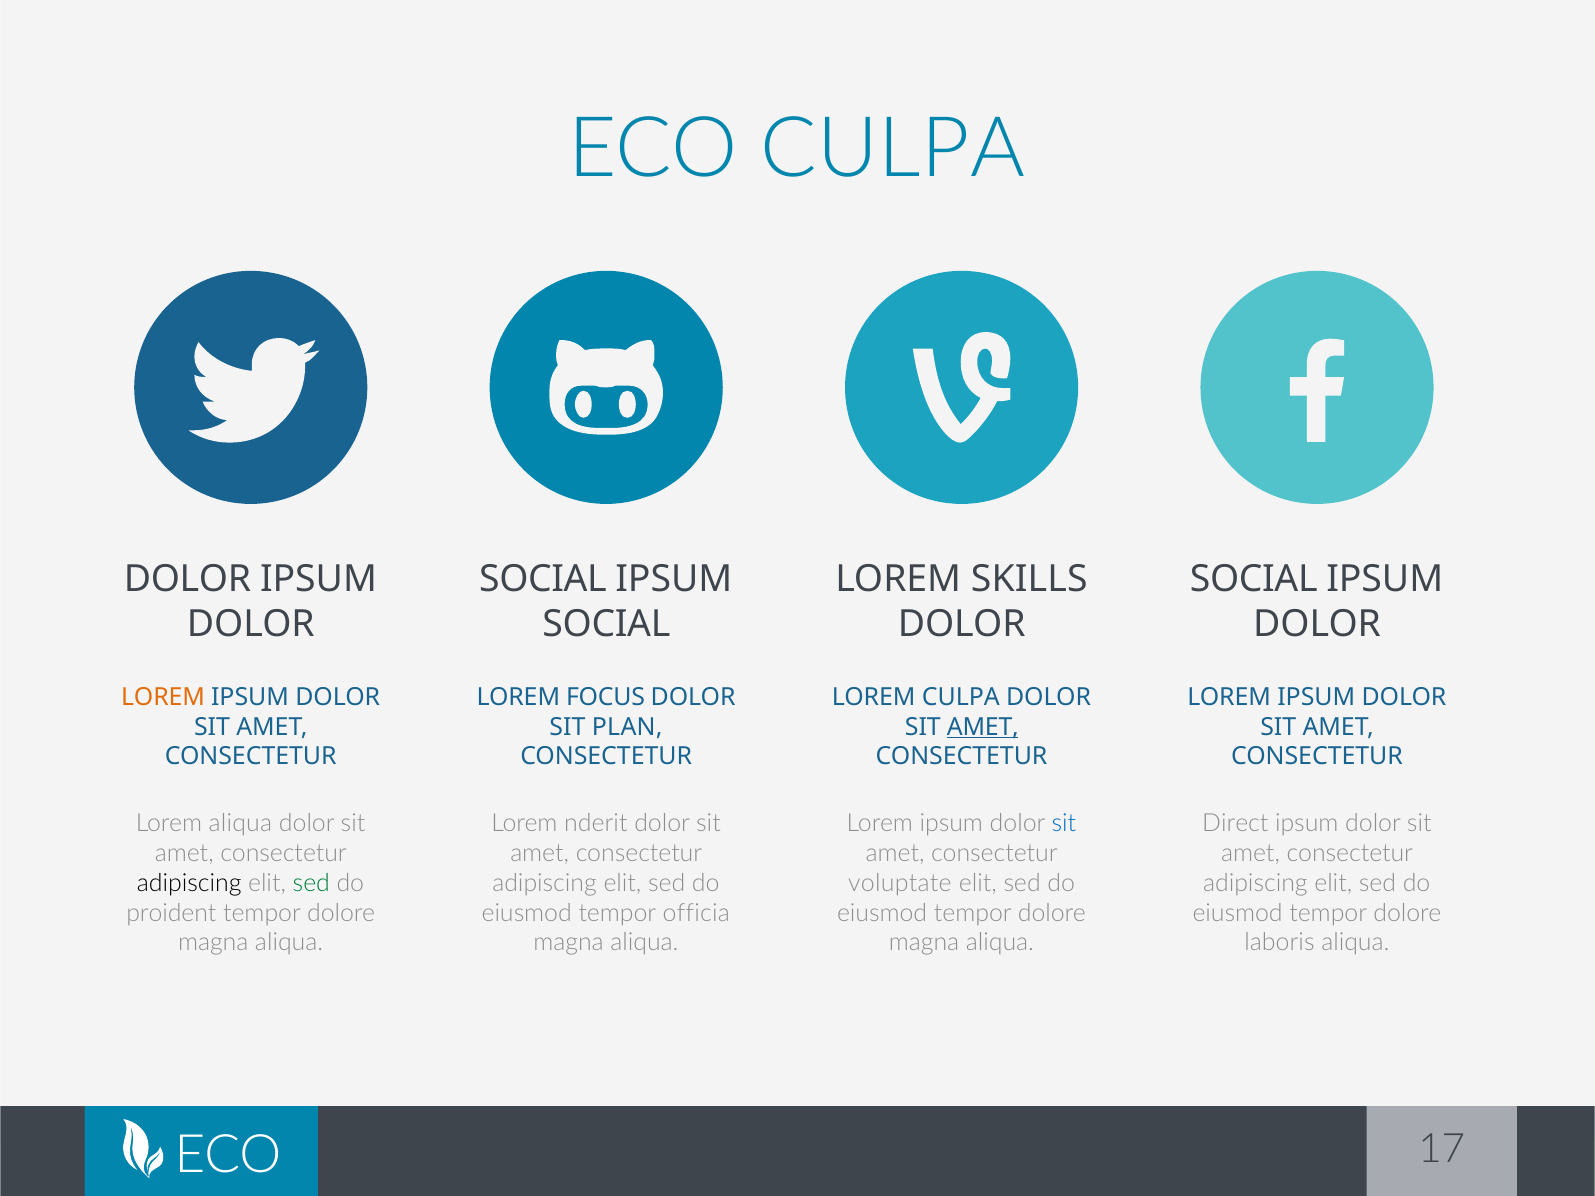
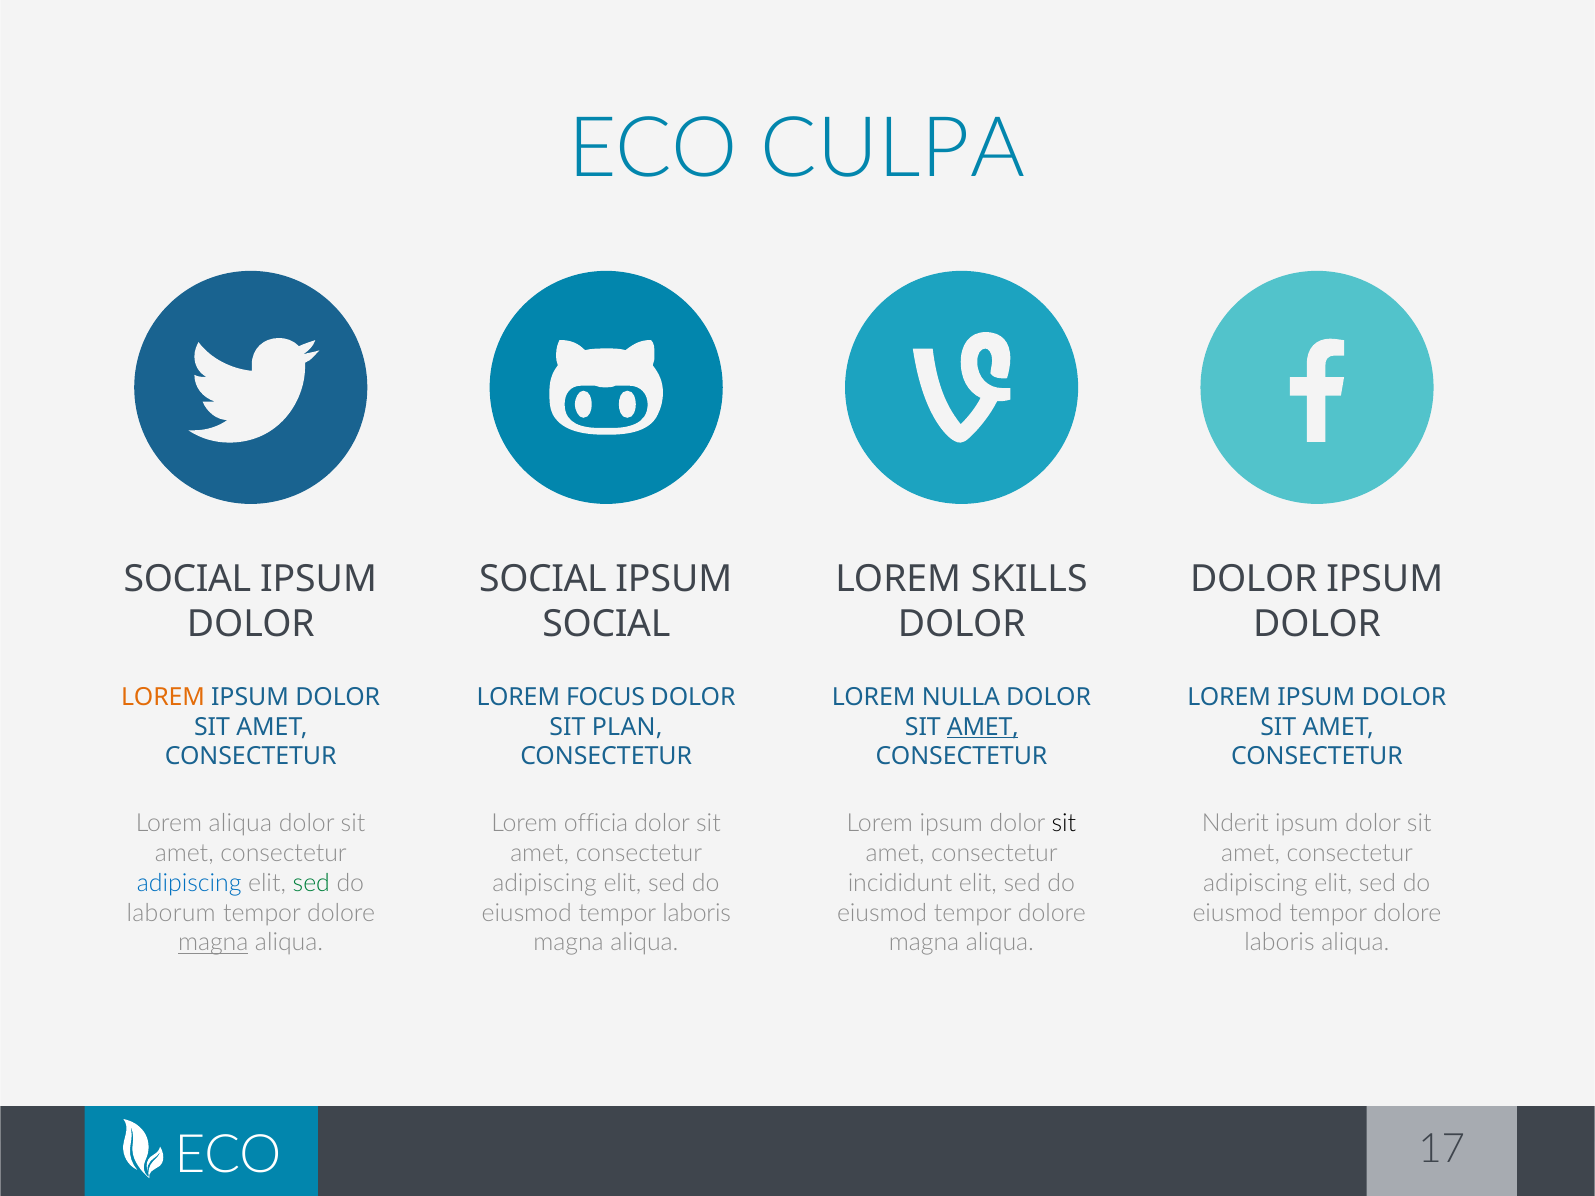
DOLOR at (188, 579): DOLOR -> SOCIAL
SOCIAL at (1254, 579): SOCIAL -> DOLOR
LOREM CULPA: CULPA -> NULLA
nderit: nderit -> officia
sit at (1064, 823) colour: blue -> black
Direct: Direct -> Nderit
adipiscing at (189, 883) colour: black -> blue
voluptate: voluptate -> incididunt
proident: proident -> laborum
tempor officia: officia -> laboris
magna at (213, 943) underline: none -> present
